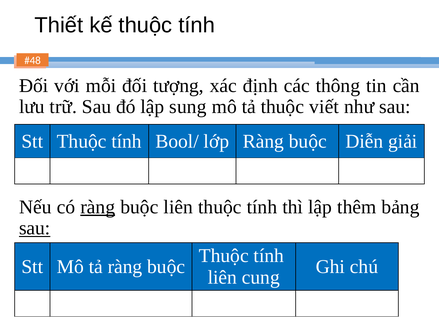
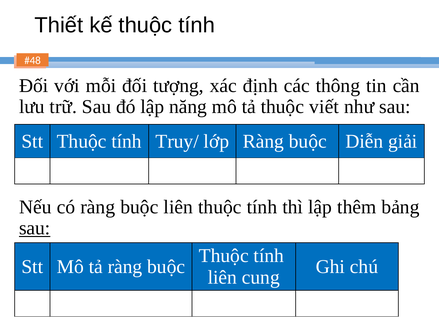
sung: sung -> năng
Bool/: Bool/ -> Truy/
ràng at (98, 207) underline: present -> none
